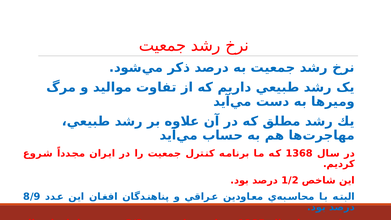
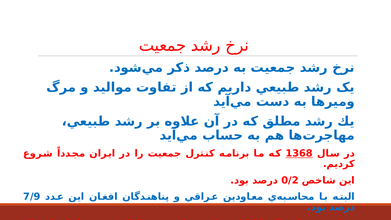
1368 underline: none -> present
1/2: 1/2 -> 0/2
8/9: 8/9 -> 7/9
